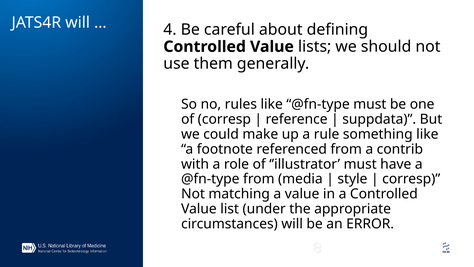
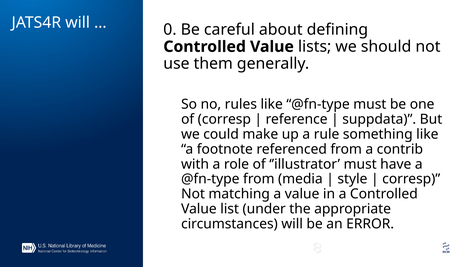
4: 4 -> 0
